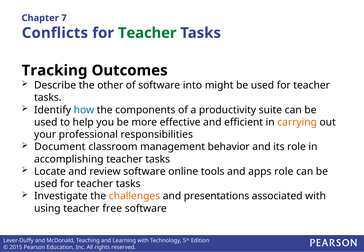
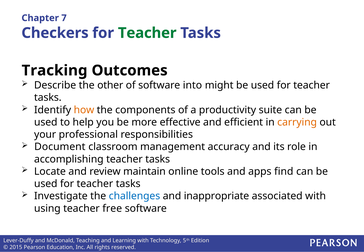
Conflicts: Conflicts -> Checkers
how colour: blue -> orange
behavior: behavior -> accuracy
review software: software -> maintain
apps role: role -> find
challenges colour: orange -> blue
presentations: presentations -> inappropriate
